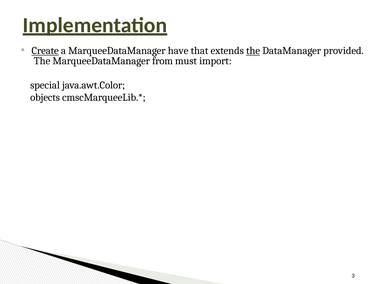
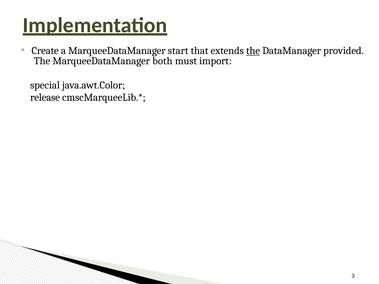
Create underline: present -> none
have: have -> start
from: from -> both
objects: objects -> release
